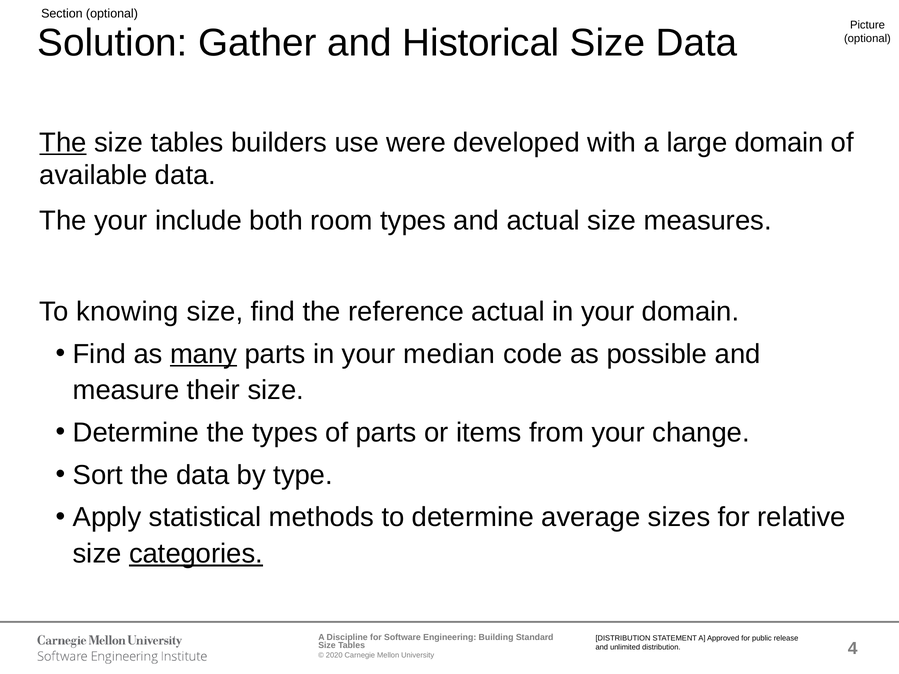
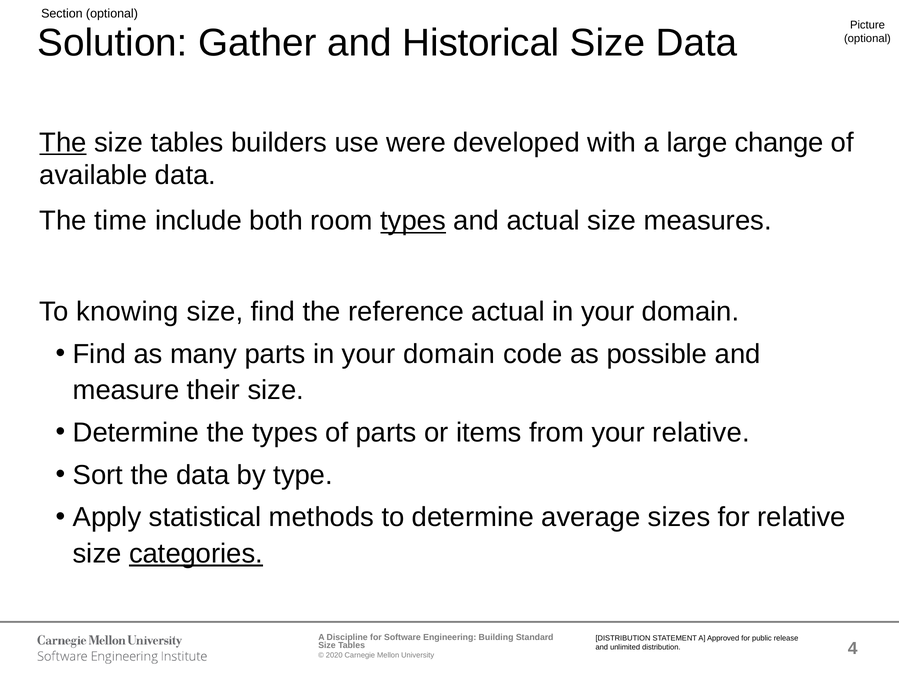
large domain: domain -> change
The your: your -> time
types at (413, 221) underline: none -> present
many underline: present -> none
parts in your median: median -> domain
your change: change -> relative
